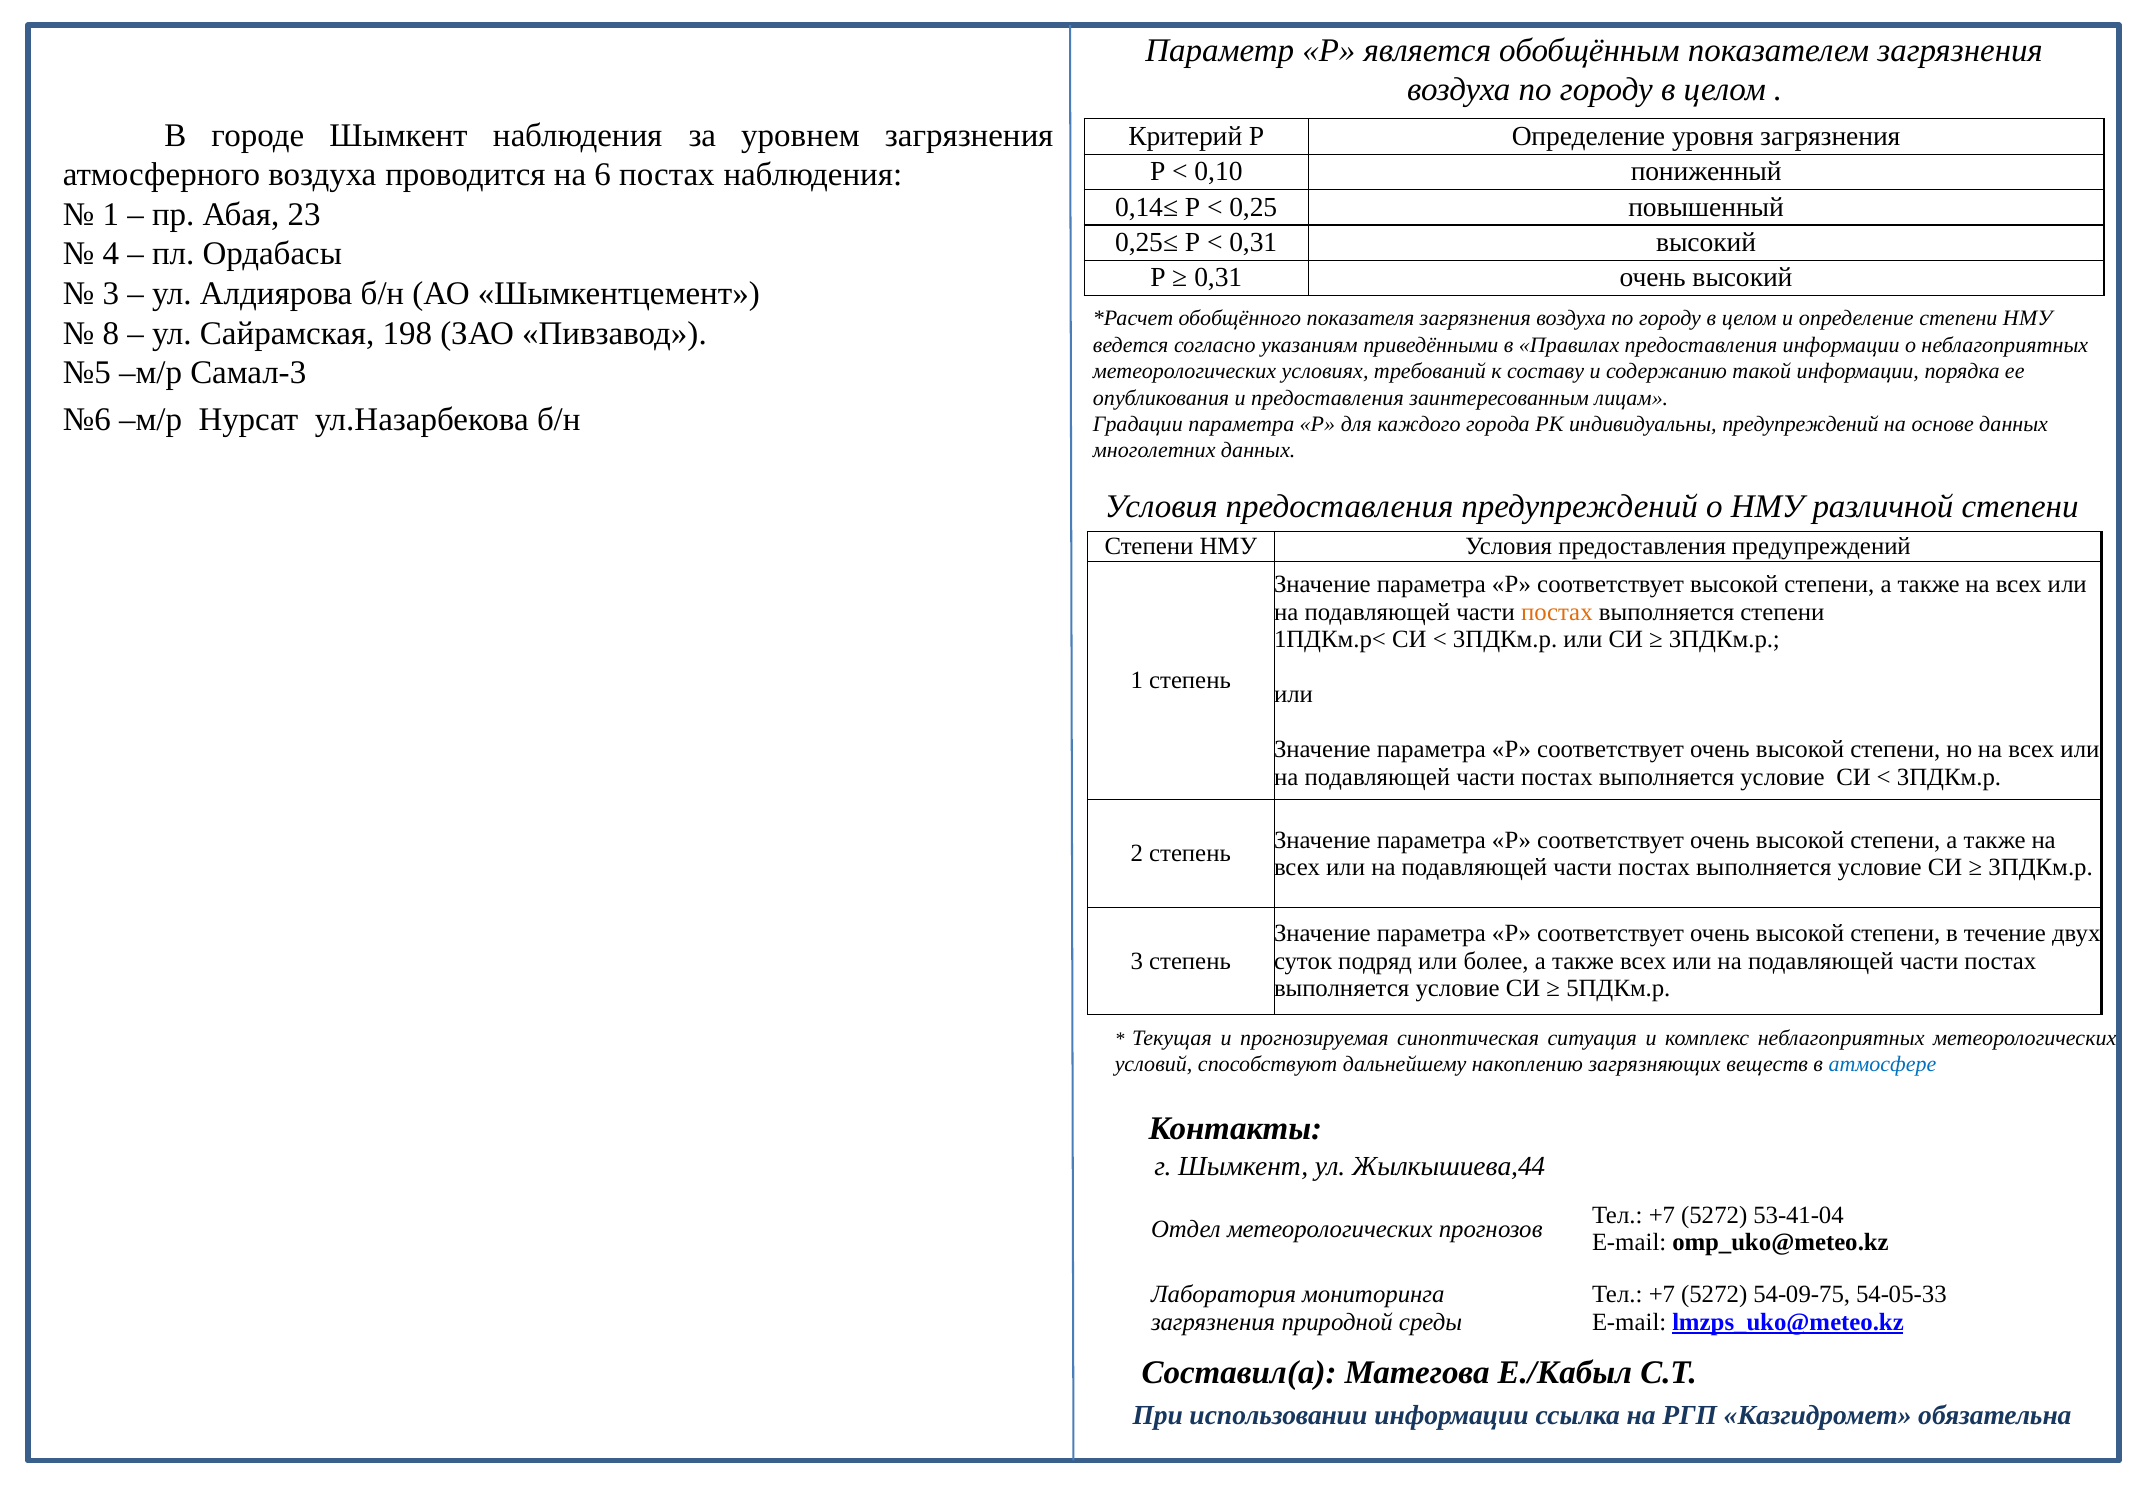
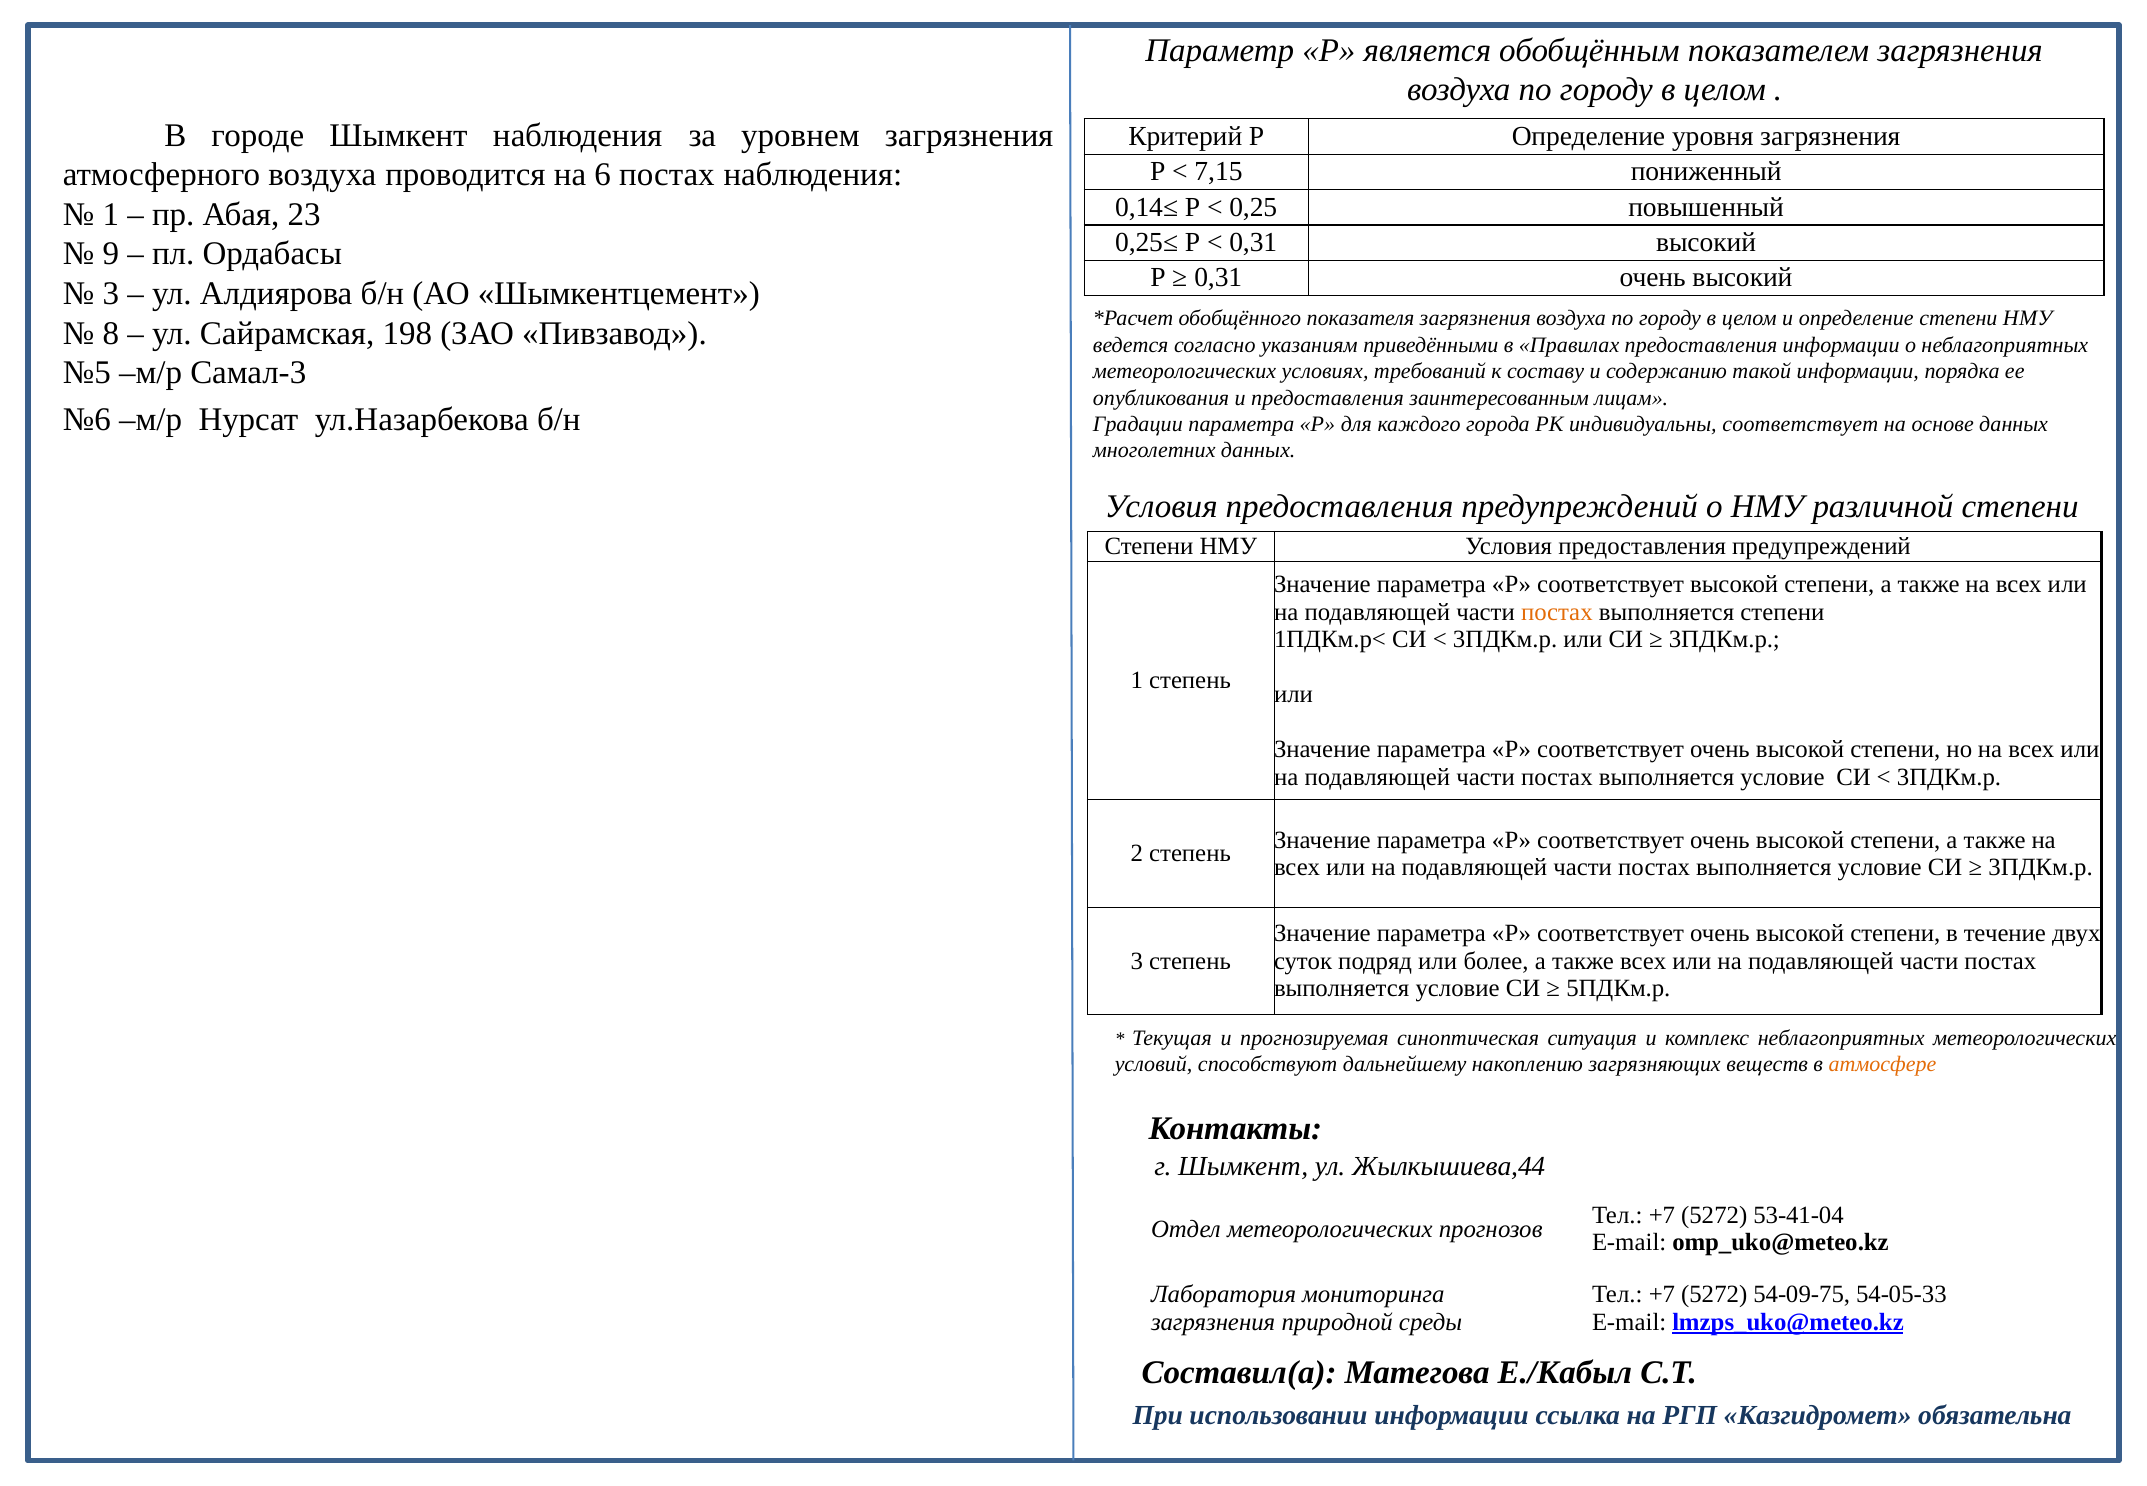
0,10: 0,10 -> 7,15
4: 4 -> 9
индивидуальны предупреждений: предупреждений -> соответствует
атмосфере colour: blue -> orange
